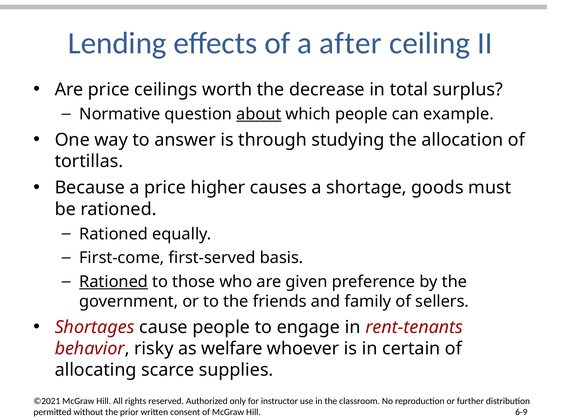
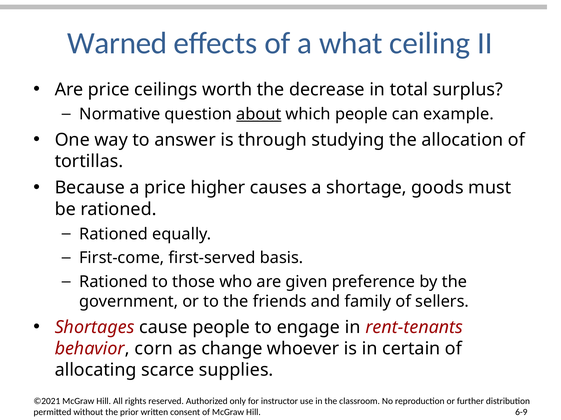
Lending: Lending -> Warned
after: after -> what
Rationed at (114, 282) underline: present -> none
risky: risky -> corn
welfare: welfare -> change
